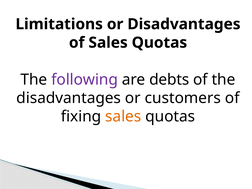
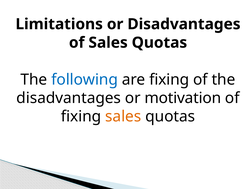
following colour: purple -> blue
are debts: debts -> fixing
customers: customers -> motivation
